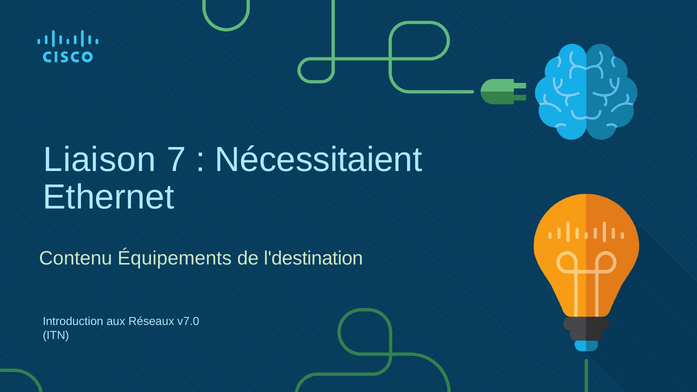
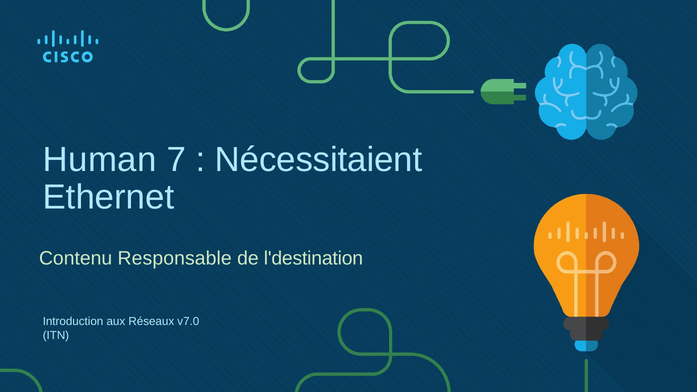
Liaison: Liaison -> Human
Équipements: Équipements -> Responsable
